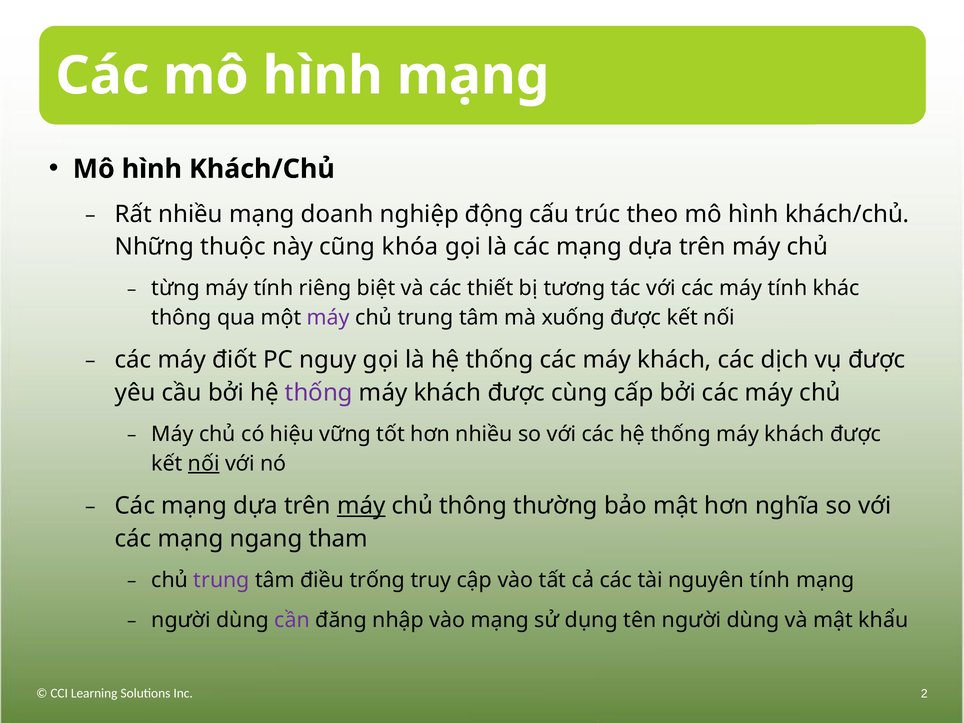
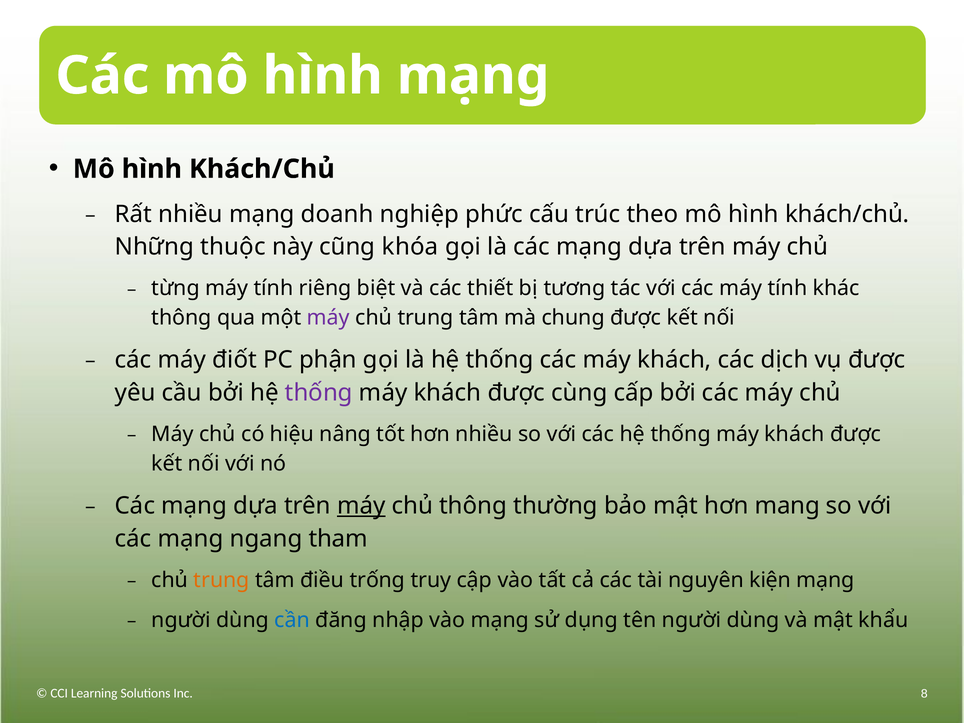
động: động -> phức
xuống: xuống -> chung
nguy: nguy -> phận
vững: vững -> nâng
nối at (204, 463) underline: present -> none
nghĩa: nghĩa -> mang
trung at (222, 580) colour: purple -> orange
nguyên tính: tính -> kiện
cần colour: purple -> blue
2: 2 -> 8
